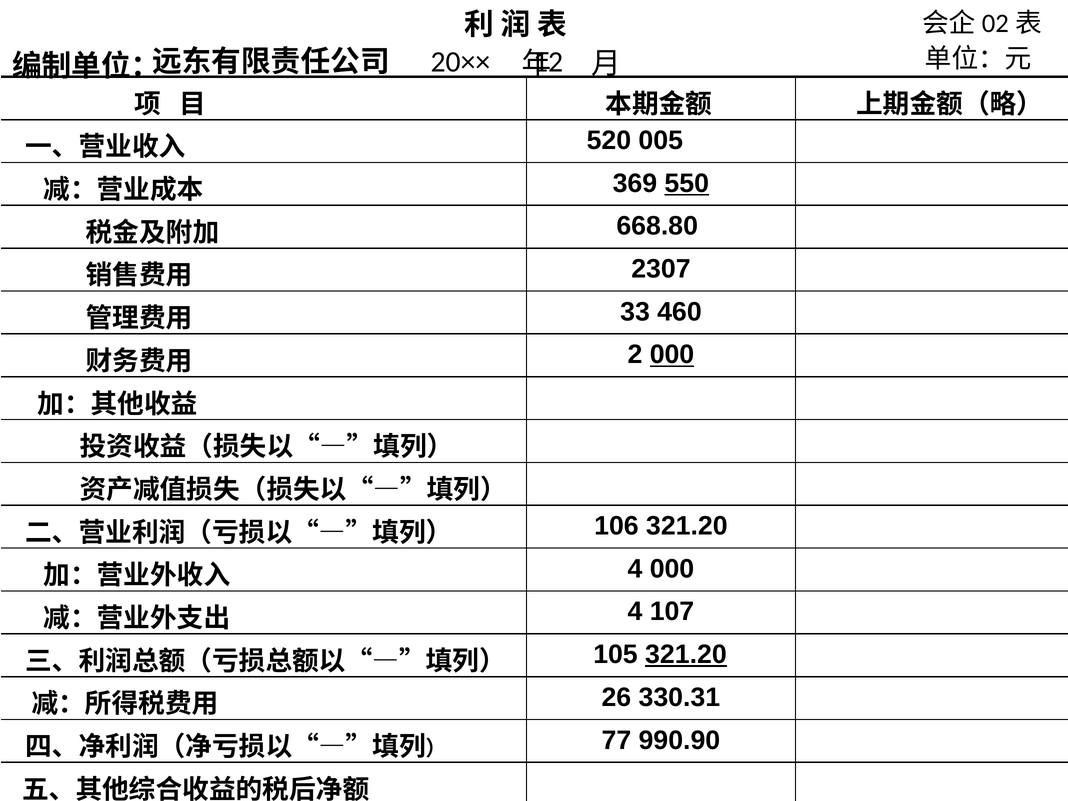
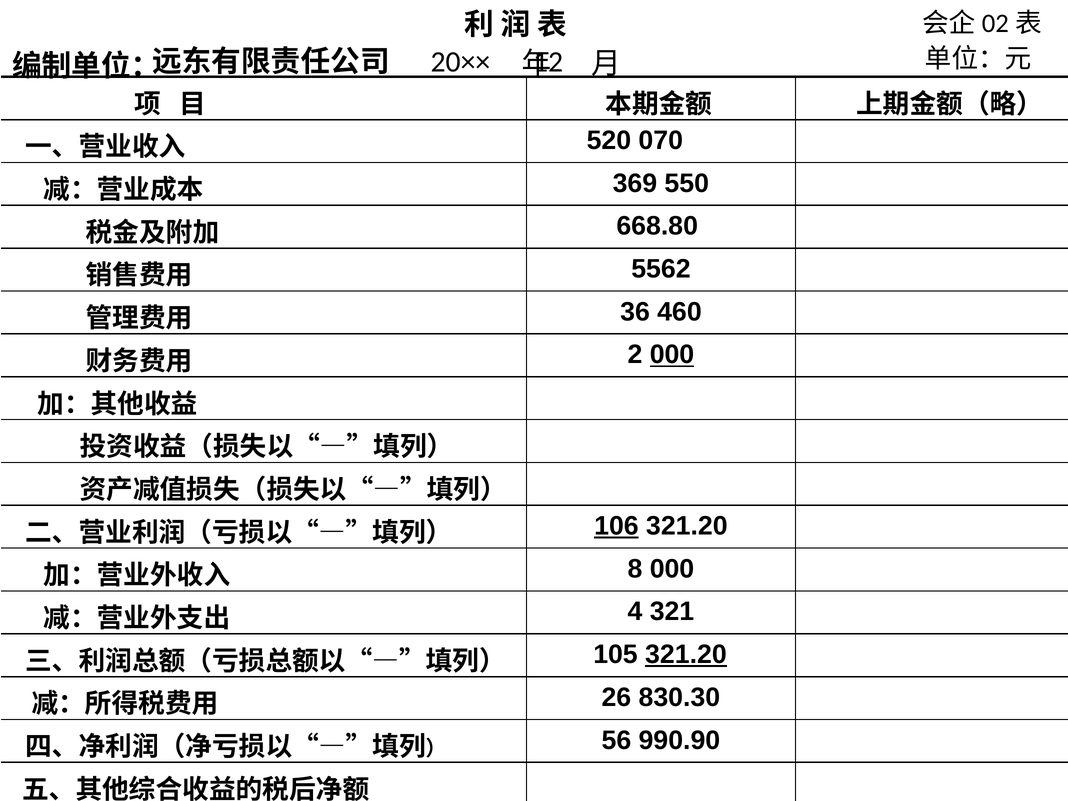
005: 005 -> 070
550 underline: present -> none
2307: 2307 -> 5562
33: 33 -> 36
106 underline: none -> present
4 at (635, 569): 4 -> 8
107: 107 -> 321
330.31: 330.31 -> 830.30
77: 77 -> 56
